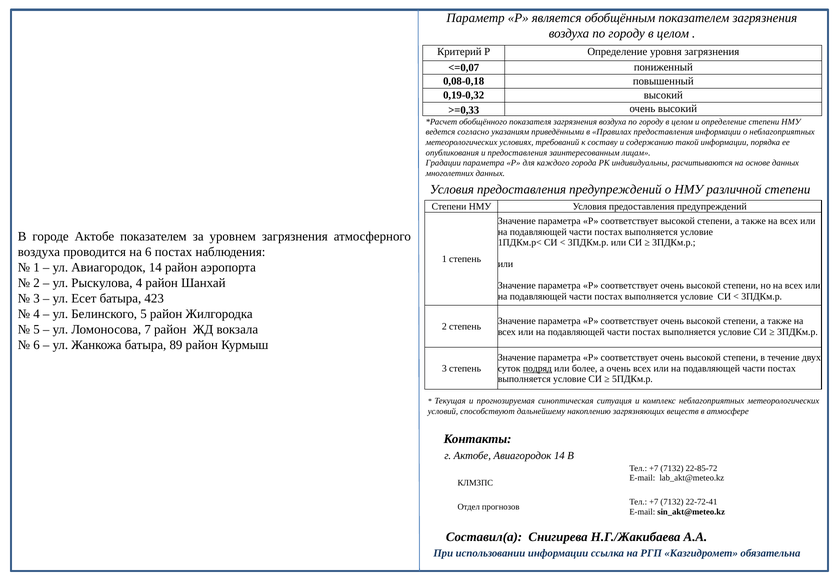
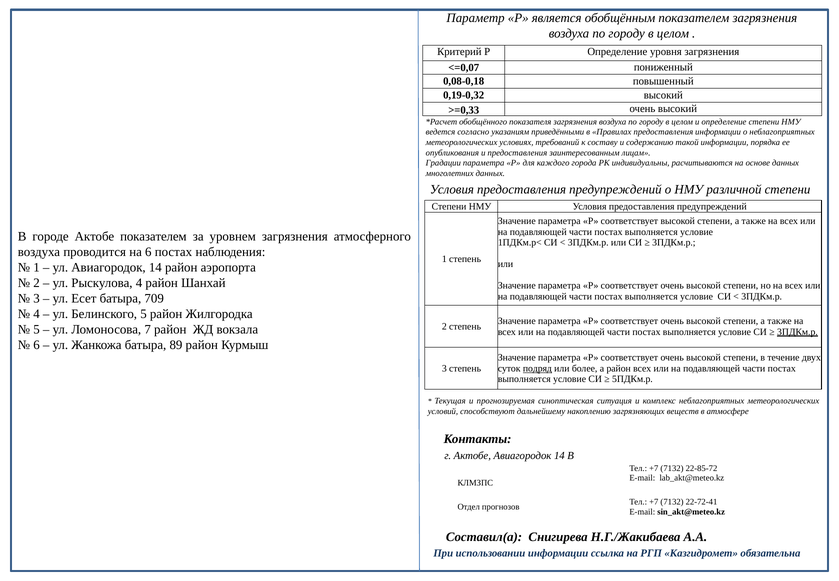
423: 423 -> 709
3ПДКм.р at (797, 332) underline: none -> present
а очень: очень -> район
